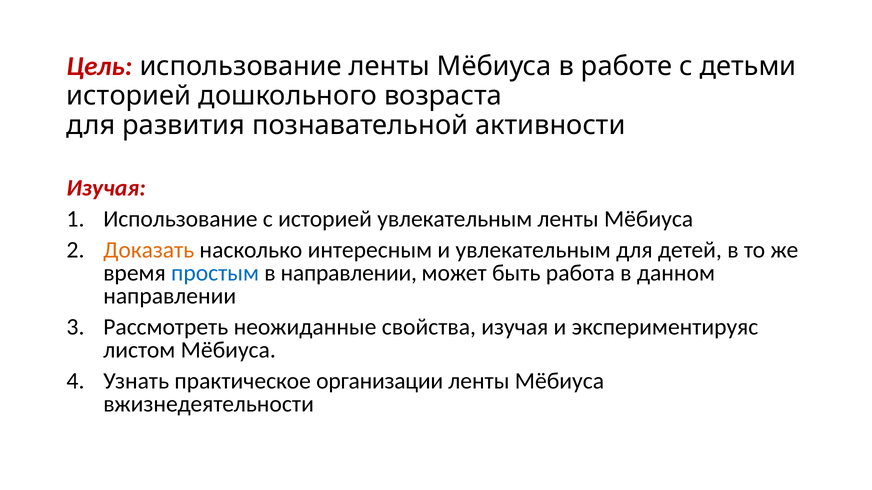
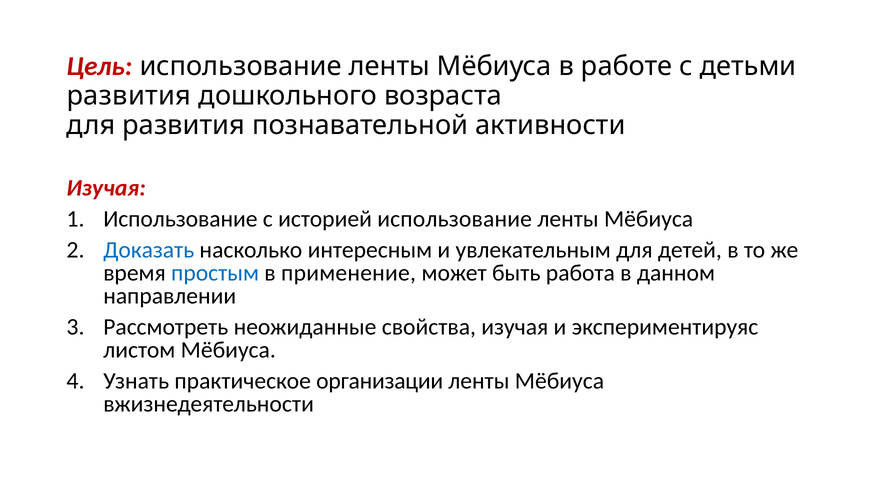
историей at (129, 96): историей -> развития
историей увлекательным: увлекательным -> использование
Доказать colour: orange -> blue
в направлении: направлении -> применение
